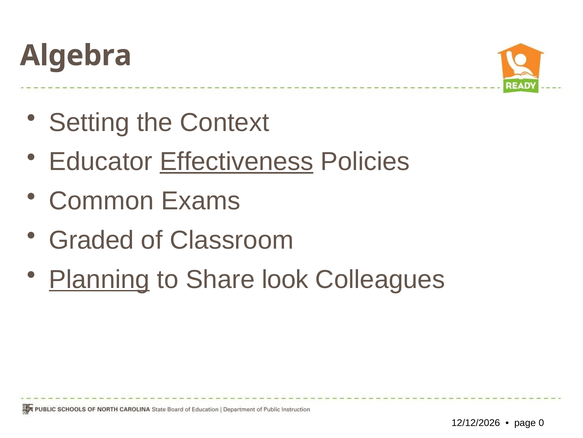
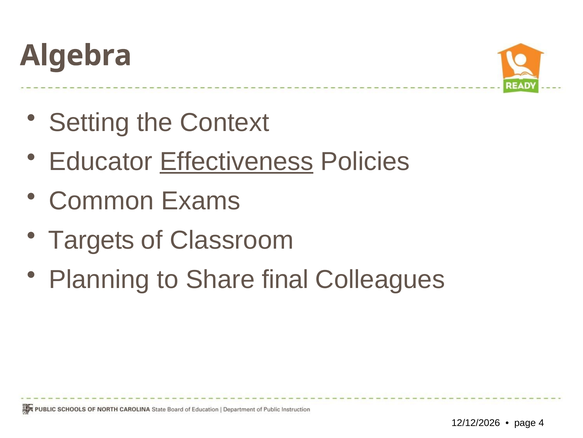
Graded: Graded -> Targets
Planning underline: present -> none
look: look -> final
0: 0 -> 4
